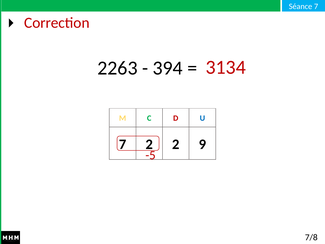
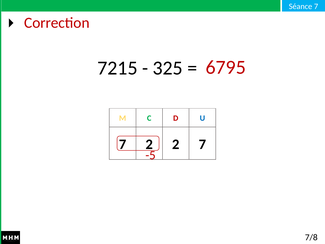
3134: 3134 -> 6795
2263: 2263 -> 7215
394: 394 -> 325
2 9: 9 -> 7
